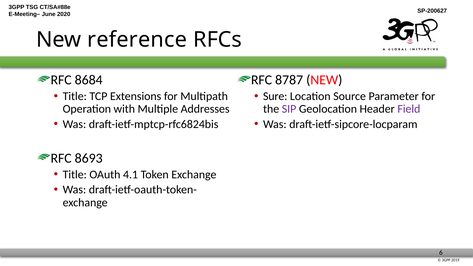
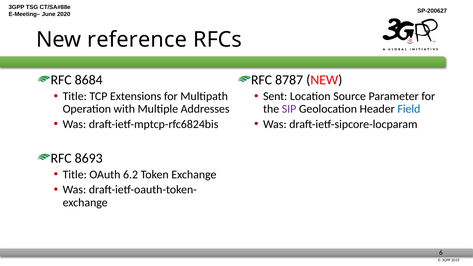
Sure: Sure -> Sent
Field colour: purple -> blue
4.1: 4.1 -> 6.2
